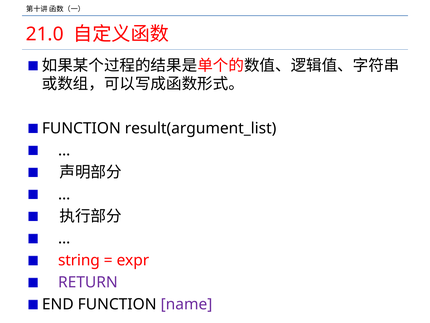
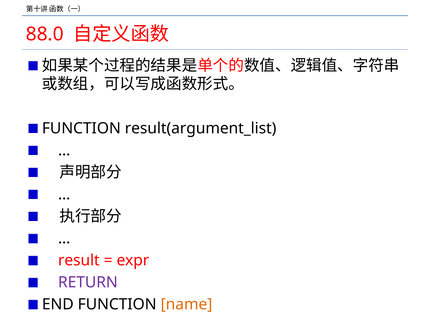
21.0: 21.0 -> 88.0
string: string -> result
name colour: purple -> orange
